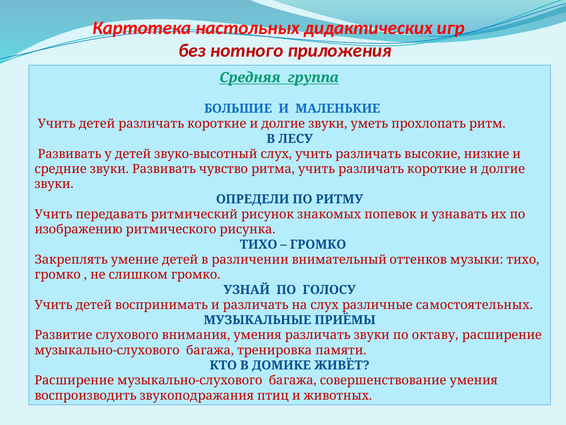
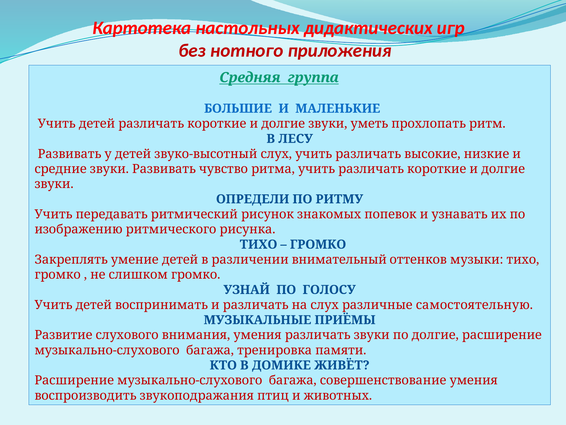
самостоятельных: самостоятельных -> самостоятельную
по октаву: октаву -> долгие
